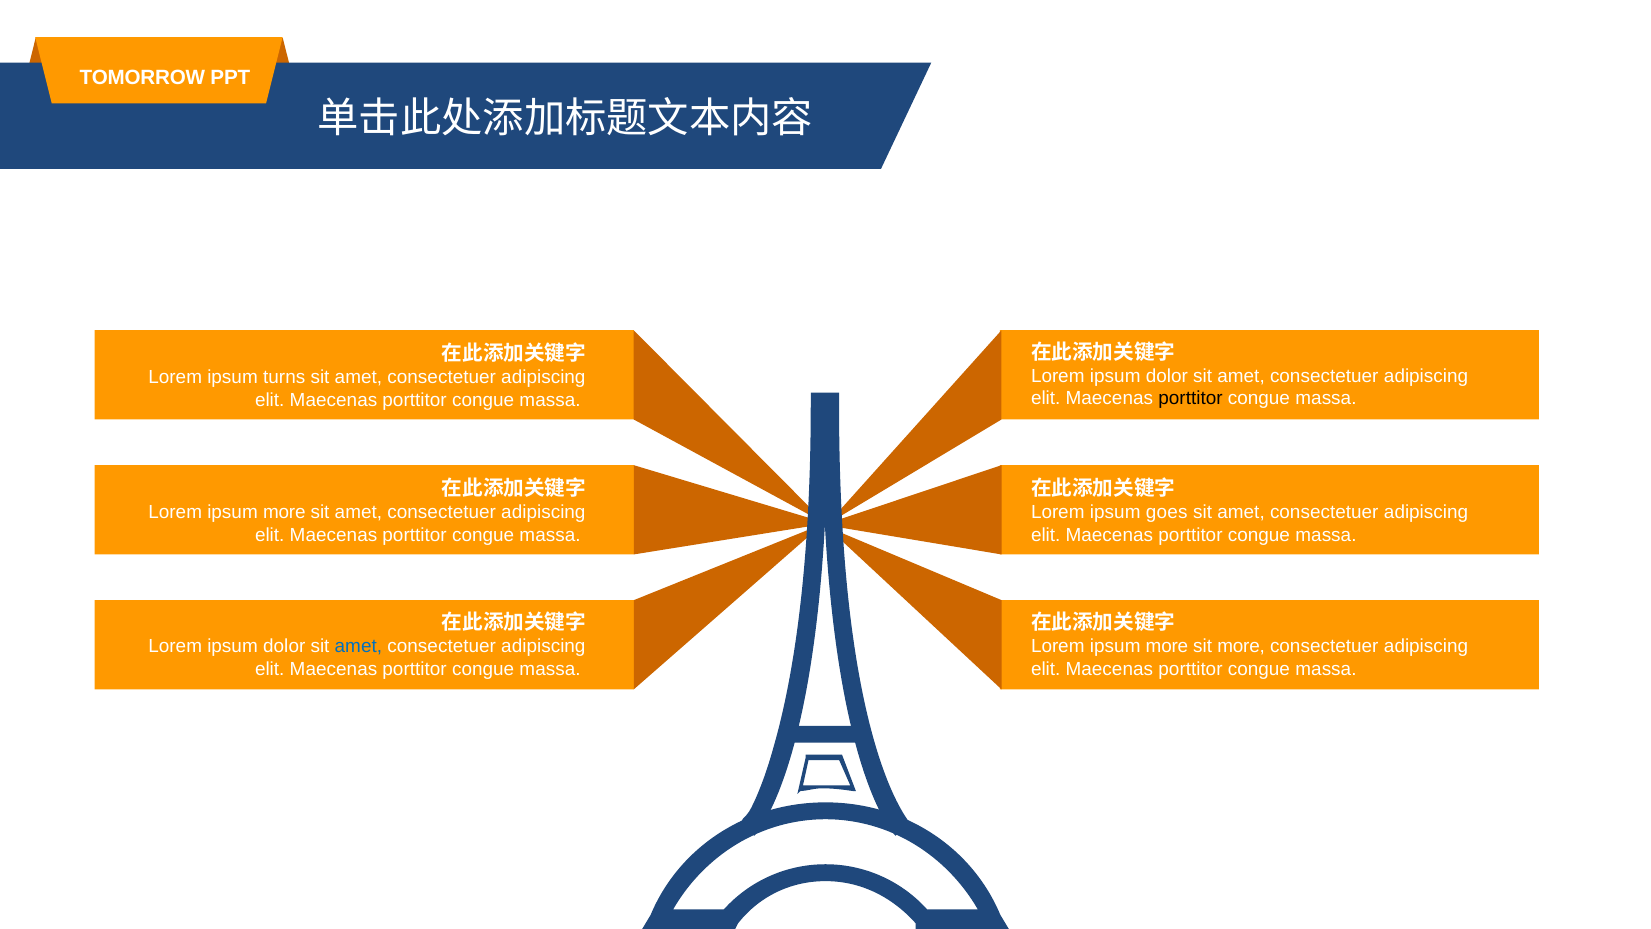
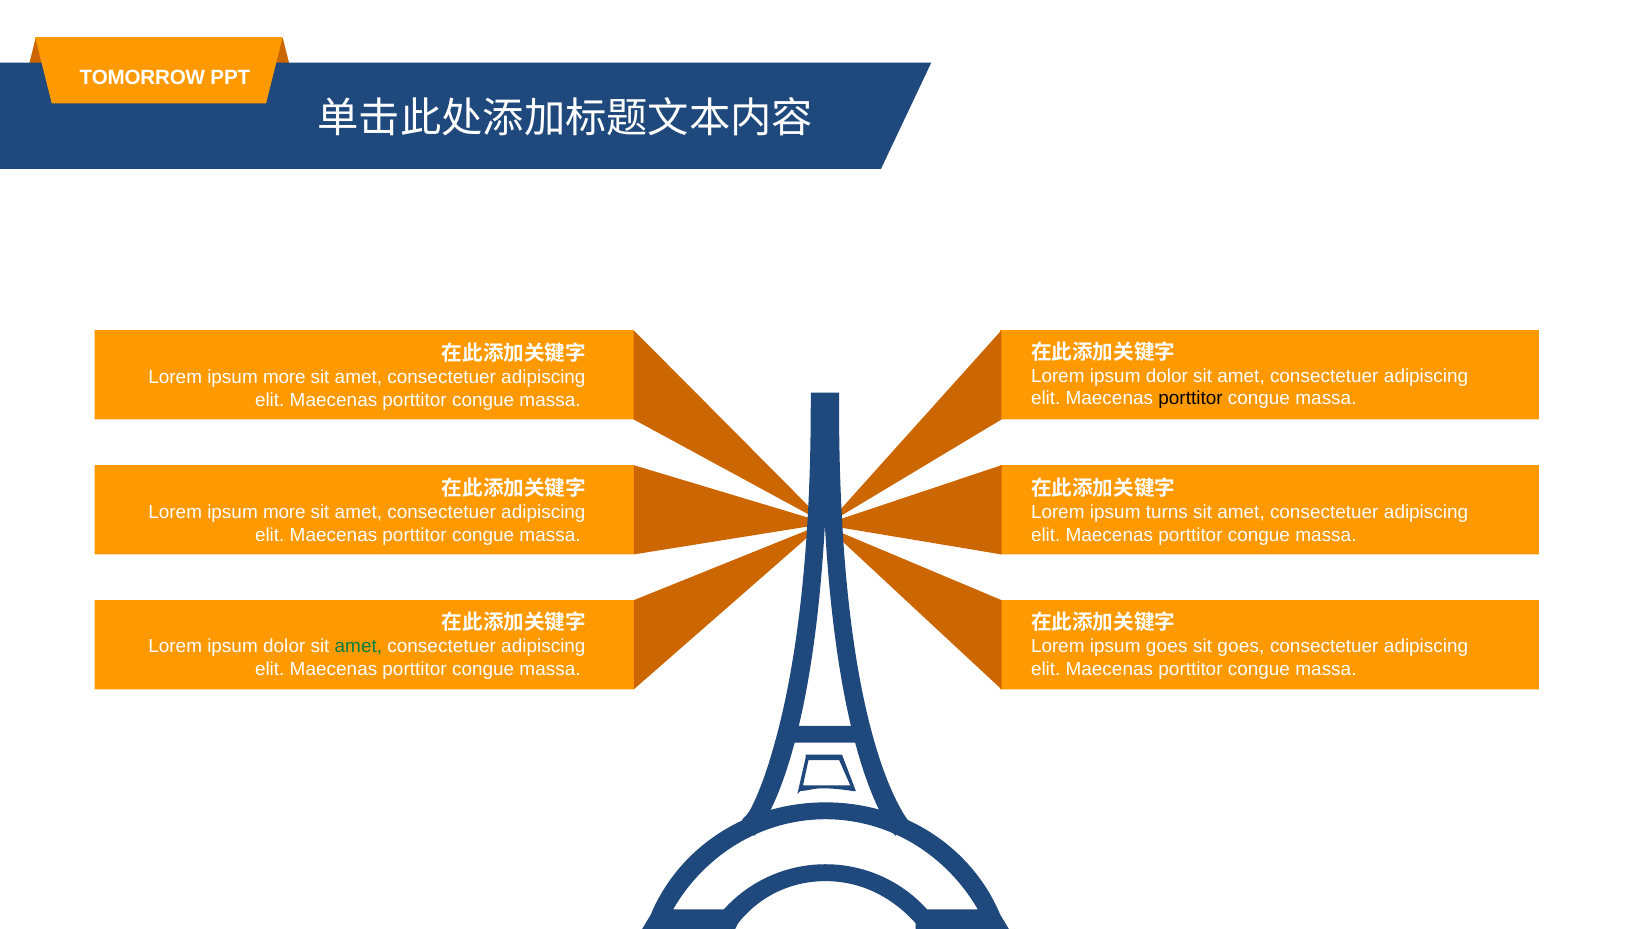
turns at (284, 378): turns -> more
goes: goes -> turns
amet at (358, 646) colour: blue -> green
more at (1167, 646): more -> goes
sit more: more -> goes
